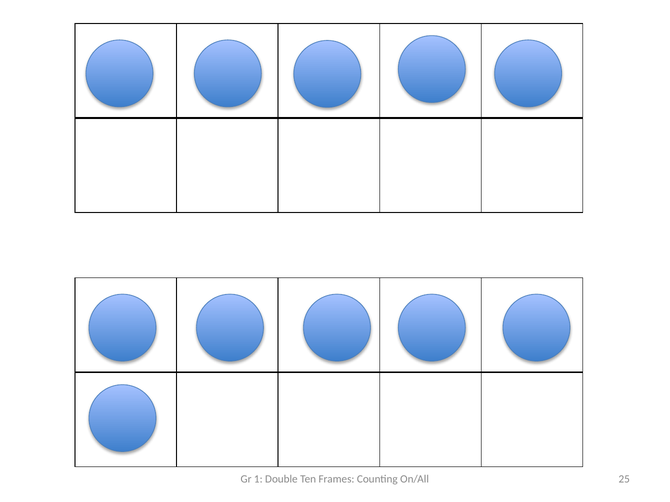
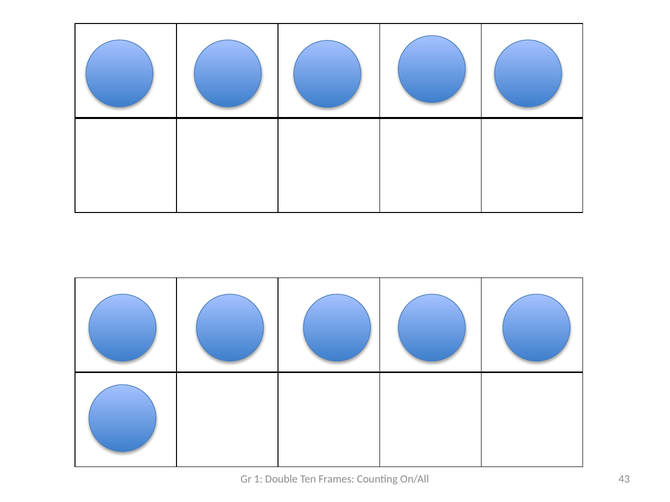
25: 25 -> 43
